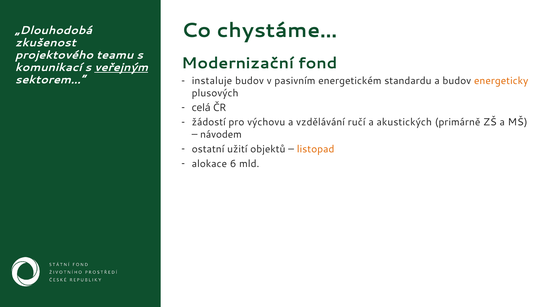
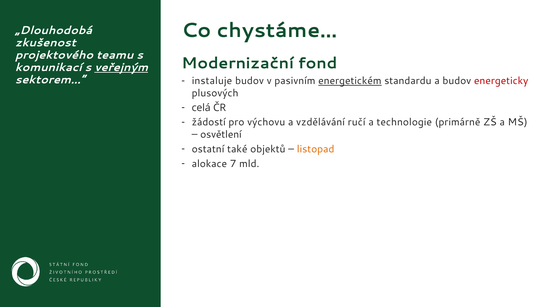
energetickém underline: none -> present
energeticky colour: orange -> red
akustických: akustických -> technologie
návodem: návodem -> osvětlení
užití: užití -> také
6: 6 -> 7
